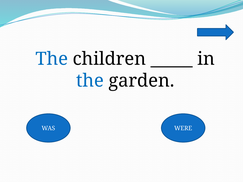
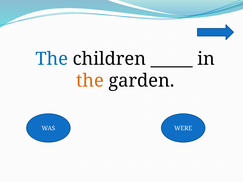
the at (90, 81) colour: blue -> orange
